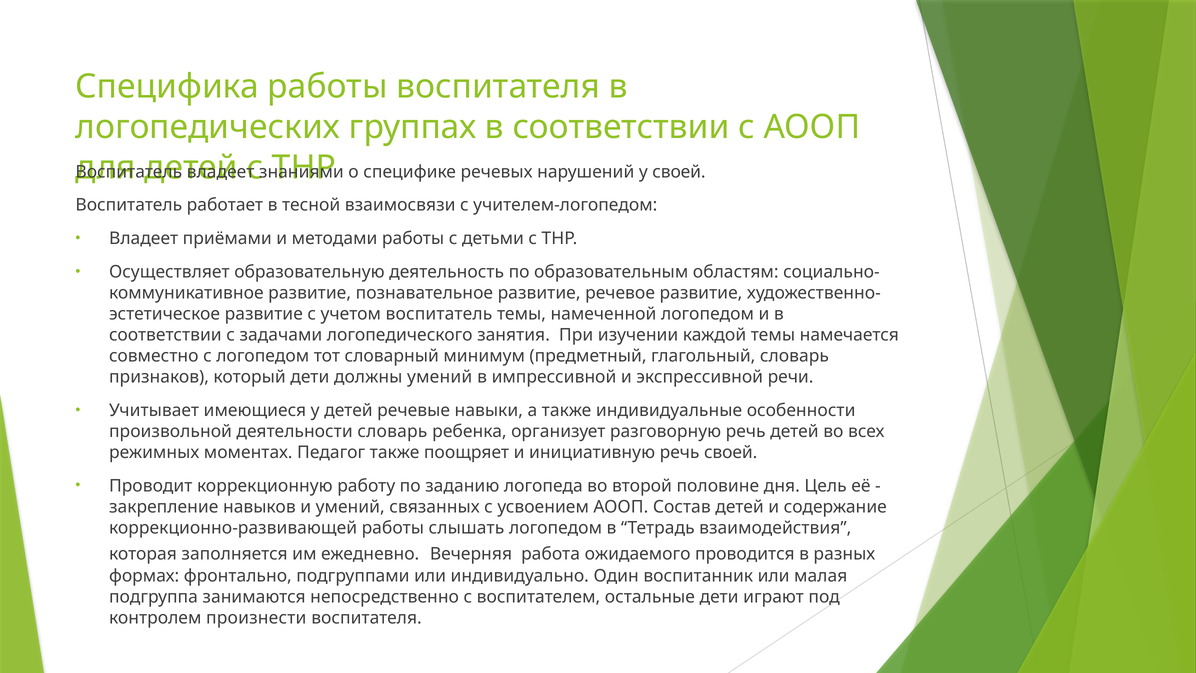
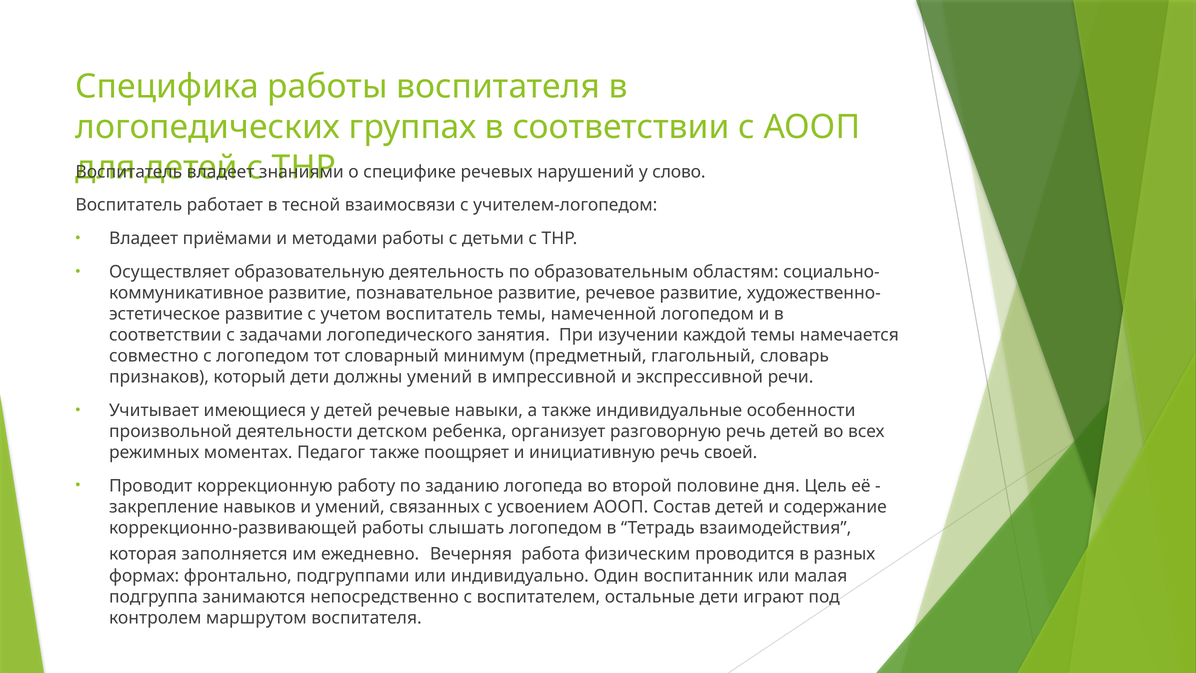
у своей: своей -> слово
деятельности словарь: словарь -> детском
ожидаемого: ожидаемого -> физическим
произнести: произнести -> маршрутом
